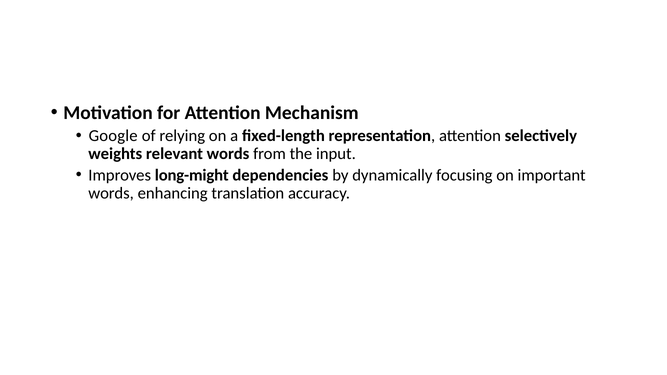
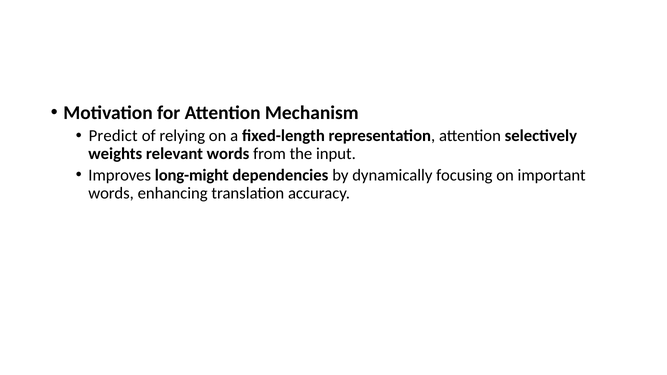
Google: Google -> Predict
